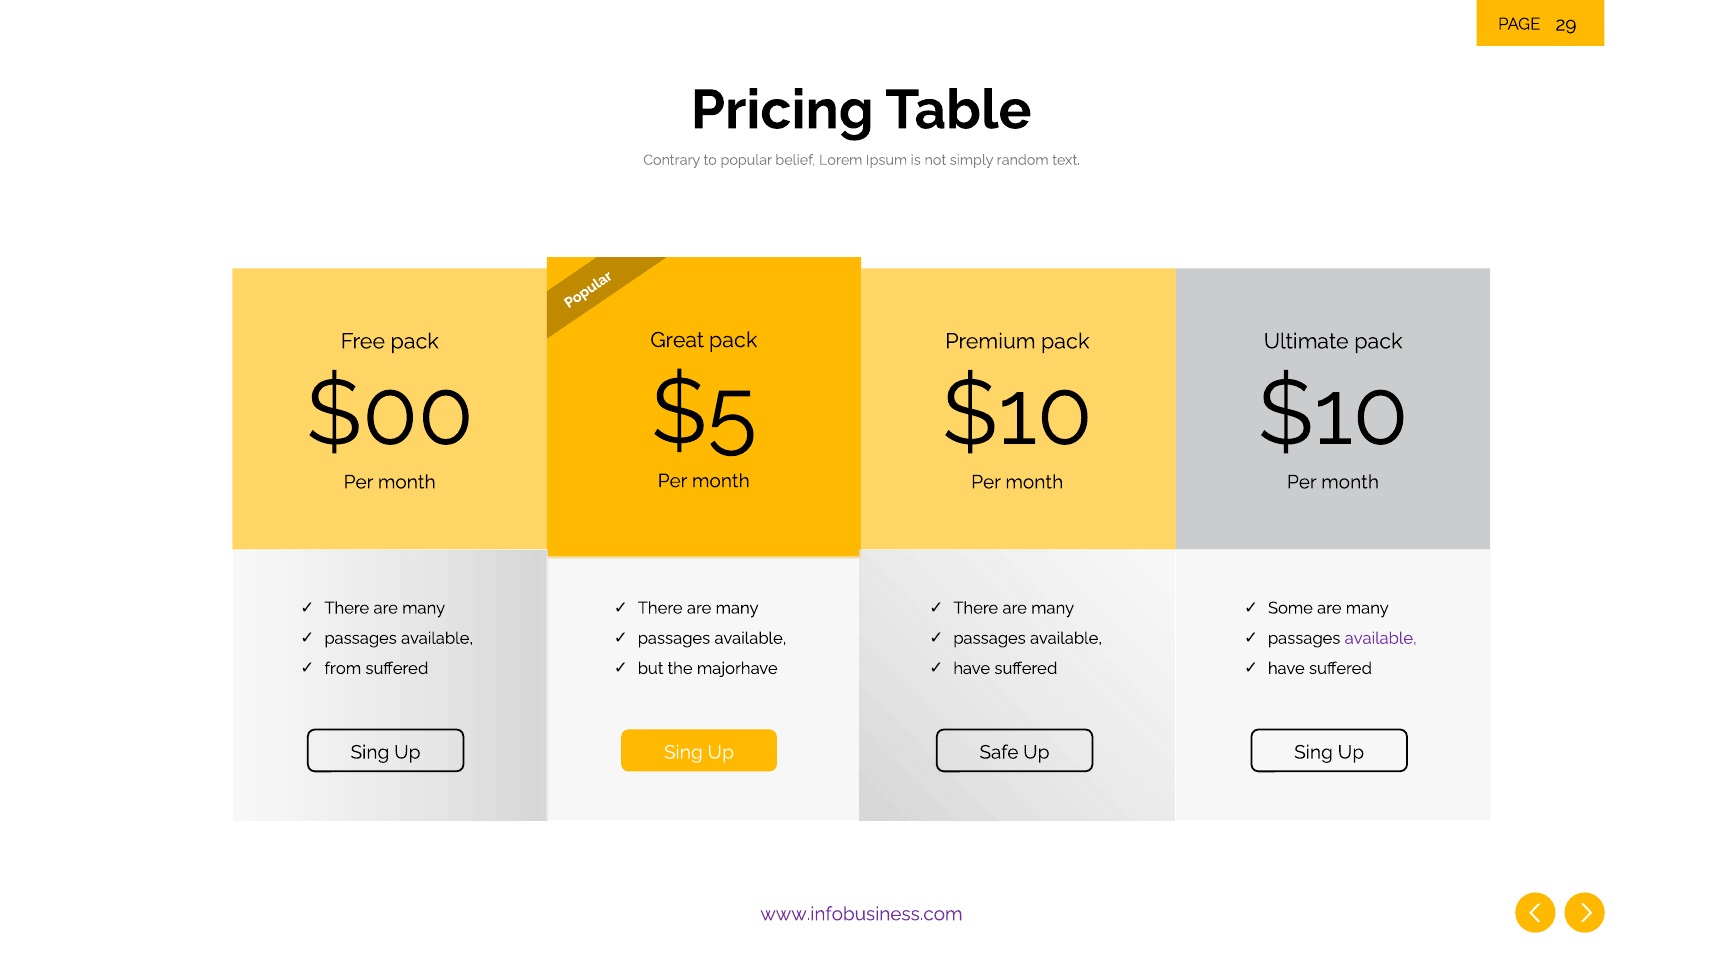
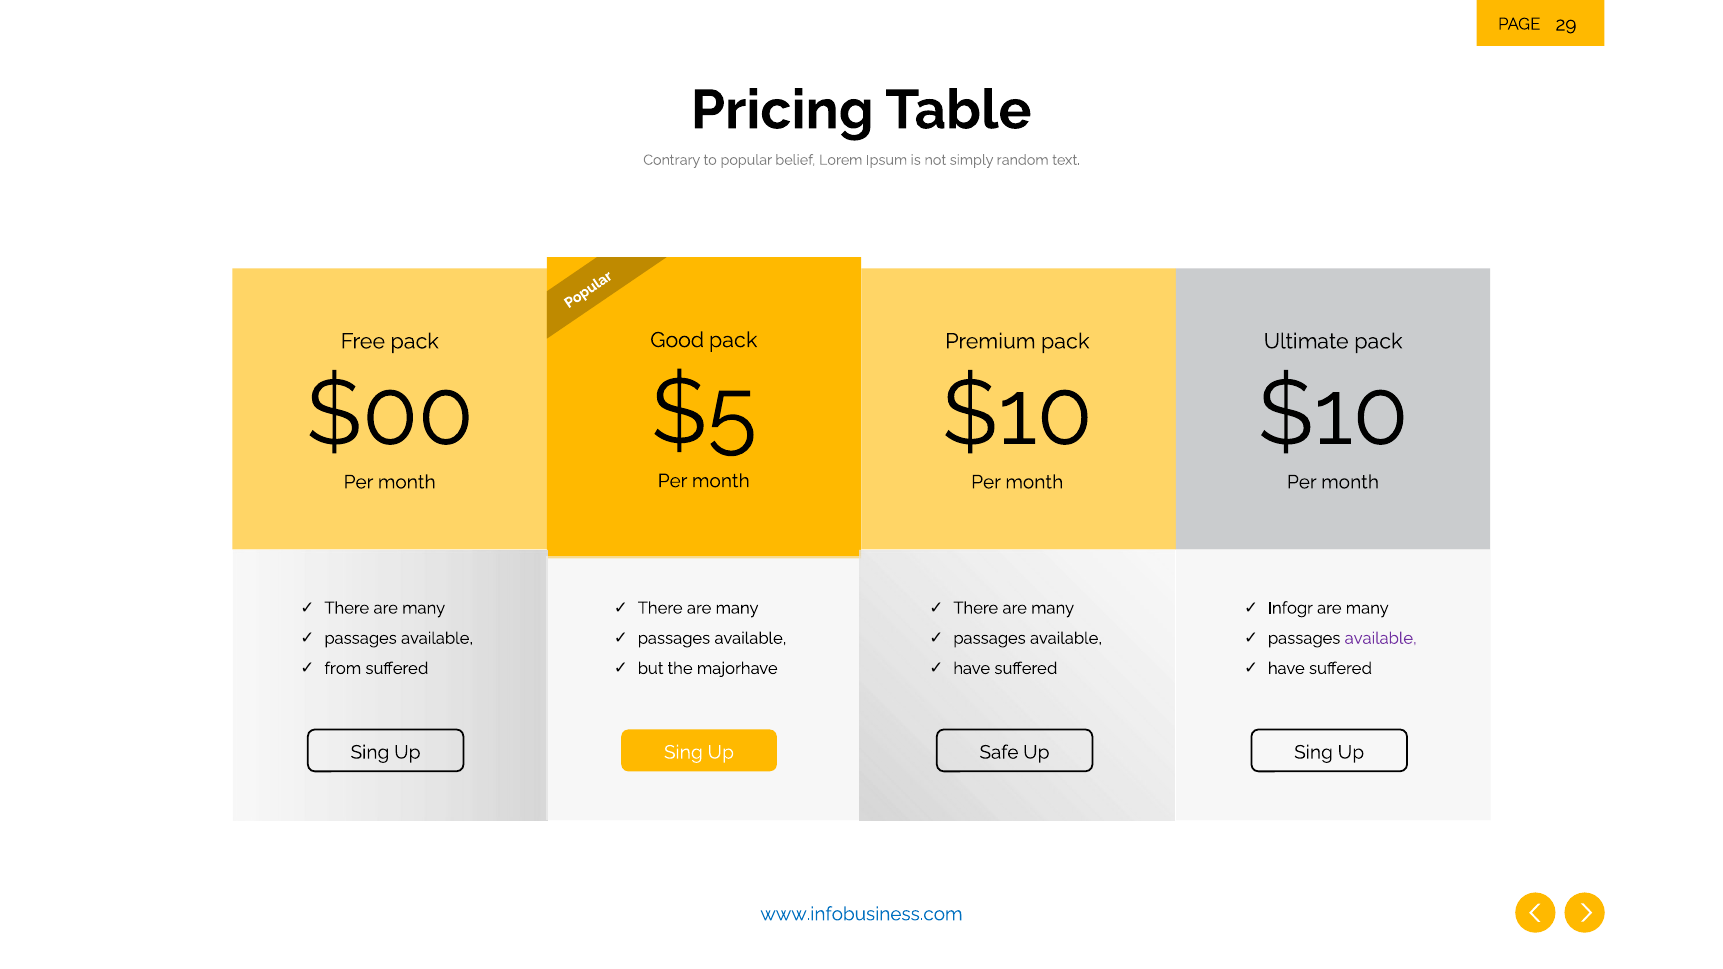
Great: Great -> Good
Some: Some -> Infogr
www.infobusiness.com colour: purple -> blue
